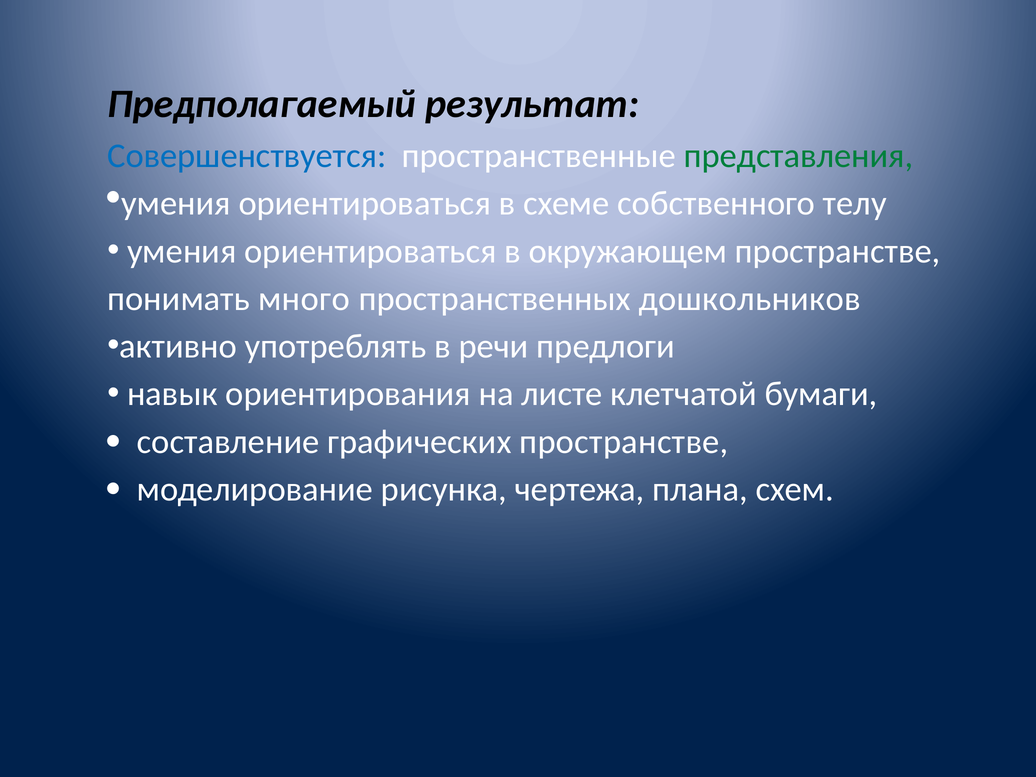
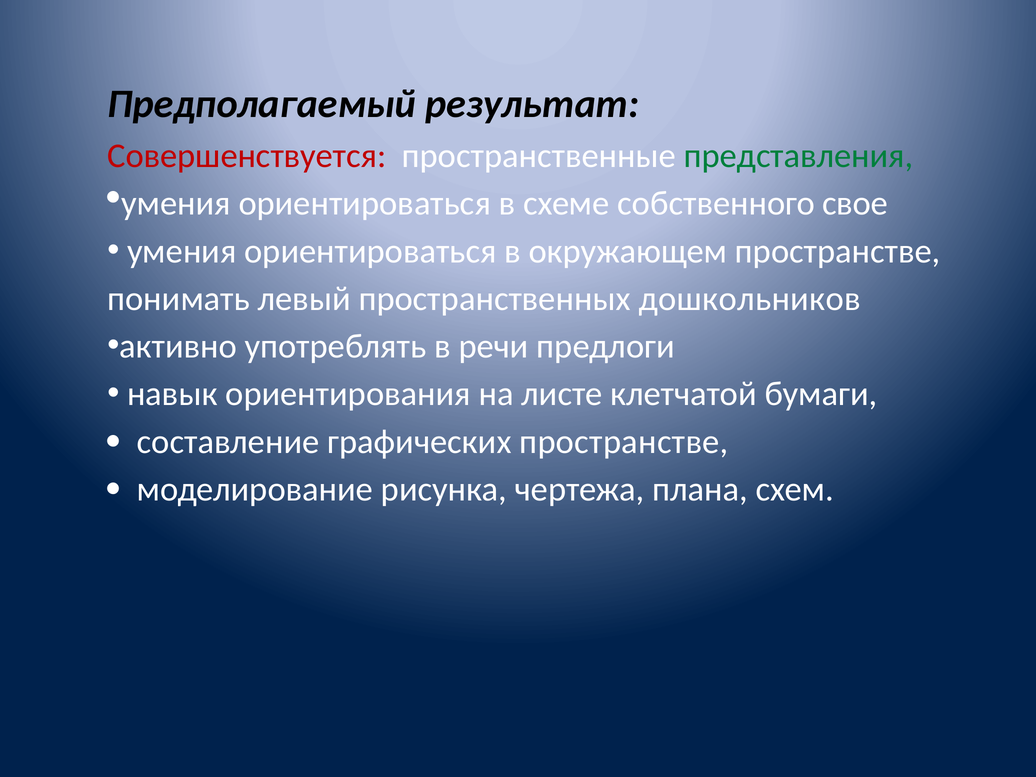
Совершенствуется colour: blue -> red
телу: телу -> свое
много: много -> левый
